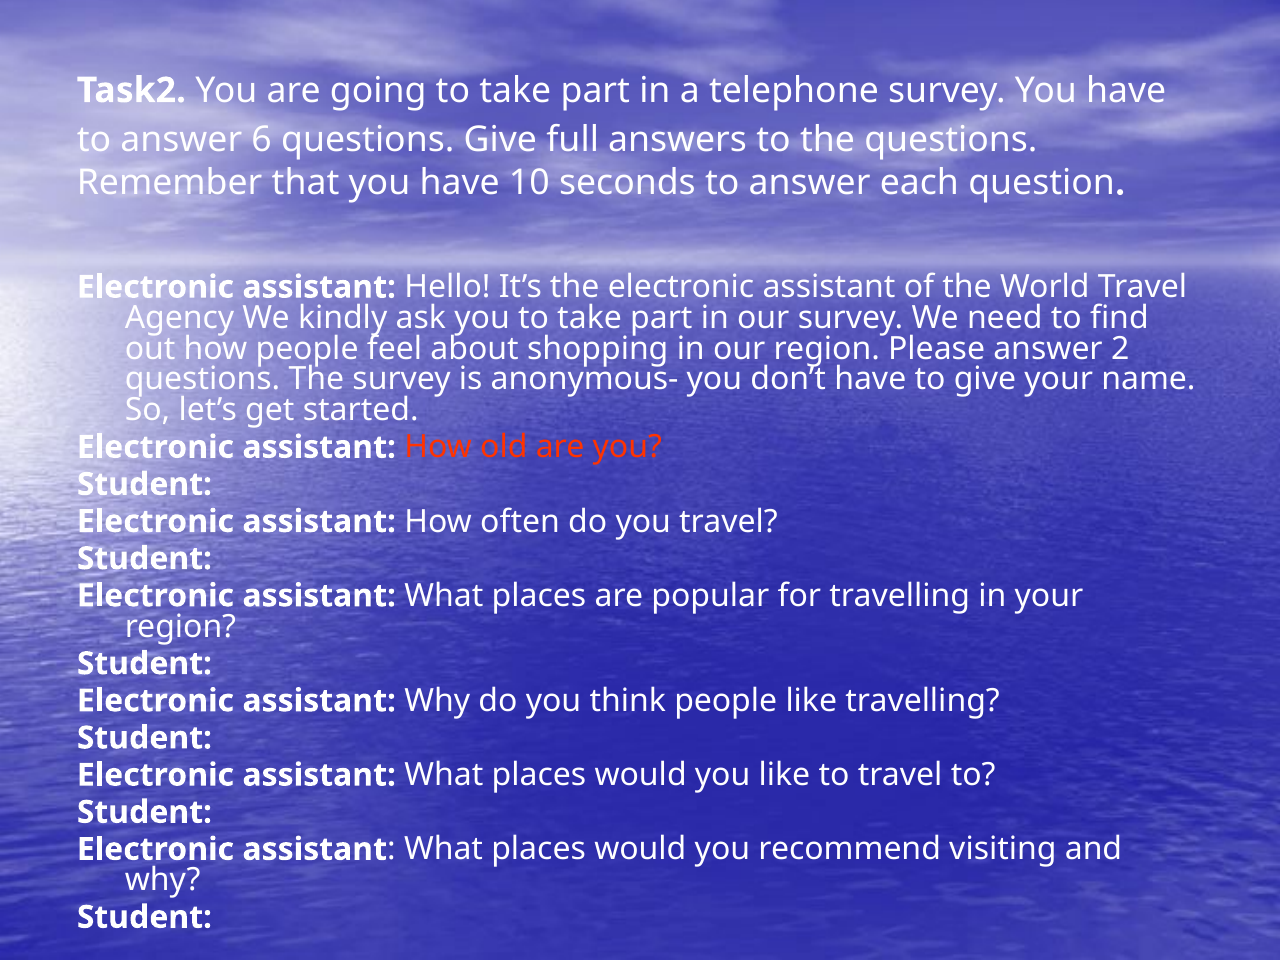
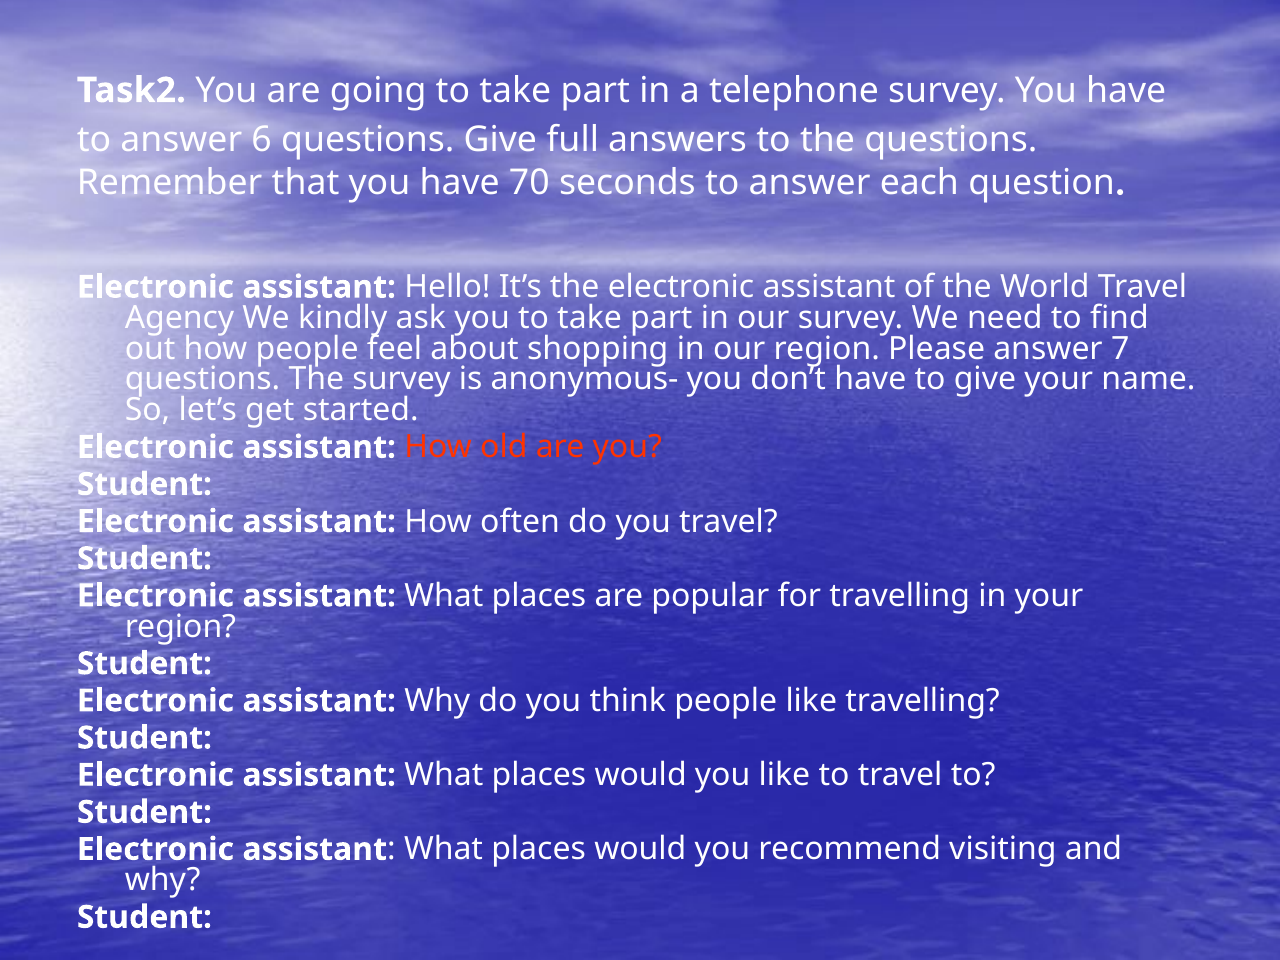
10: 10 -> 70
2: 2 -> 7
